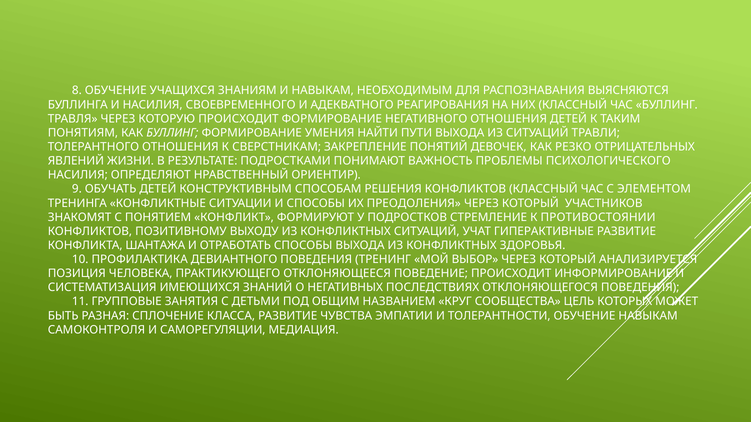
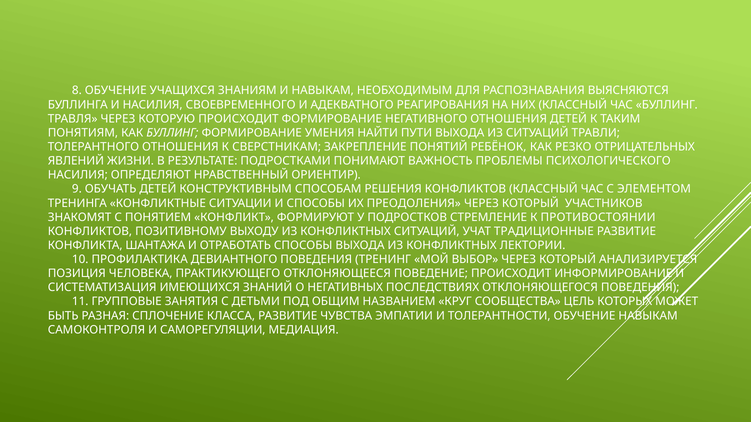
ДЕВОЧЕК: ДЕВОЧЕК -> РЕБЁНОК
ГИПЕРАКТИВНЫЕ: ГИПЕРАКТИВНЫЕ -> ТРАДИЦИОННЫЕ
ЗДОРОВЬЯ: ЗДОРОВЬЯ -> ЛЕКТОРИИ
